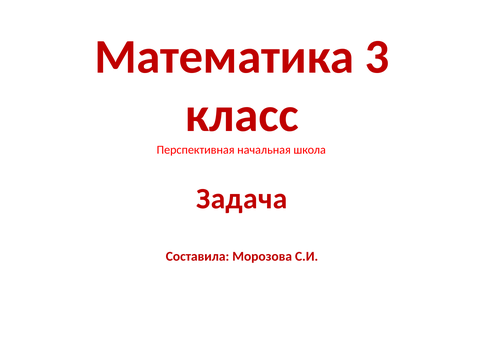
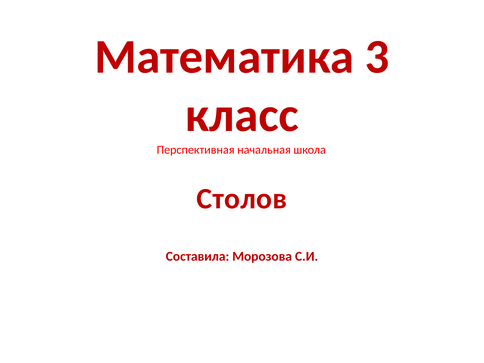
Задача: Задача -> Столов
